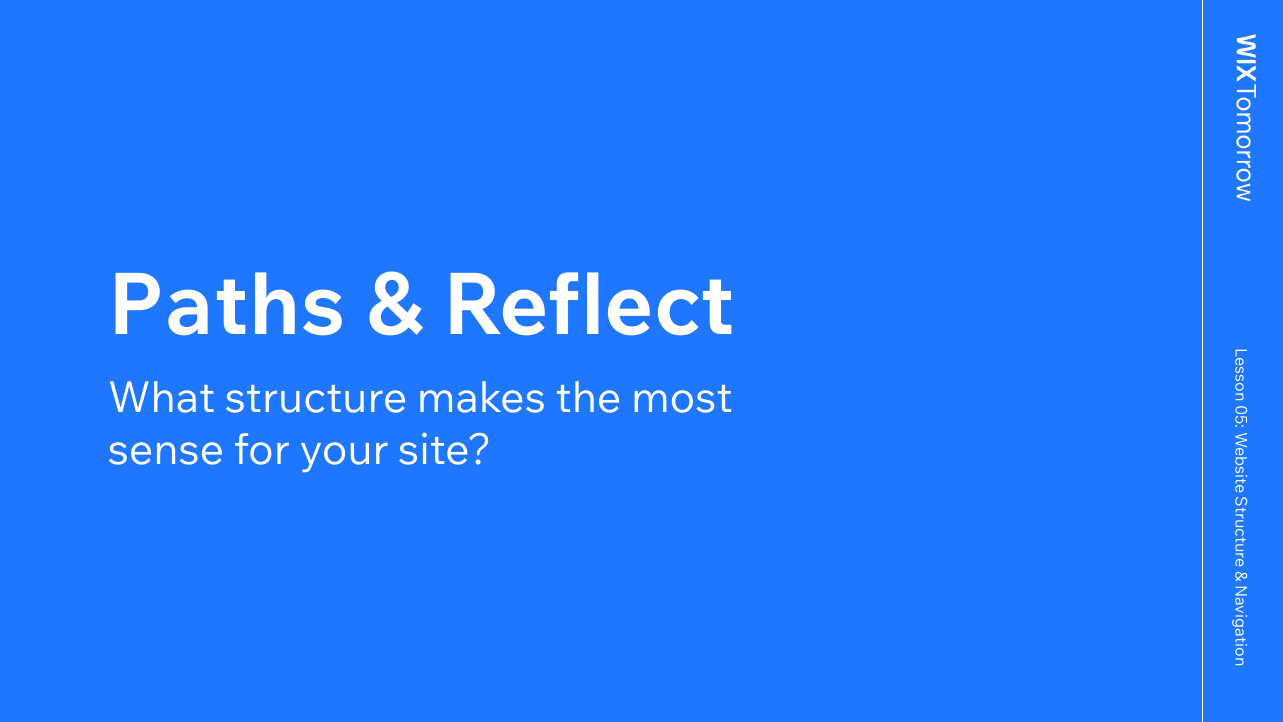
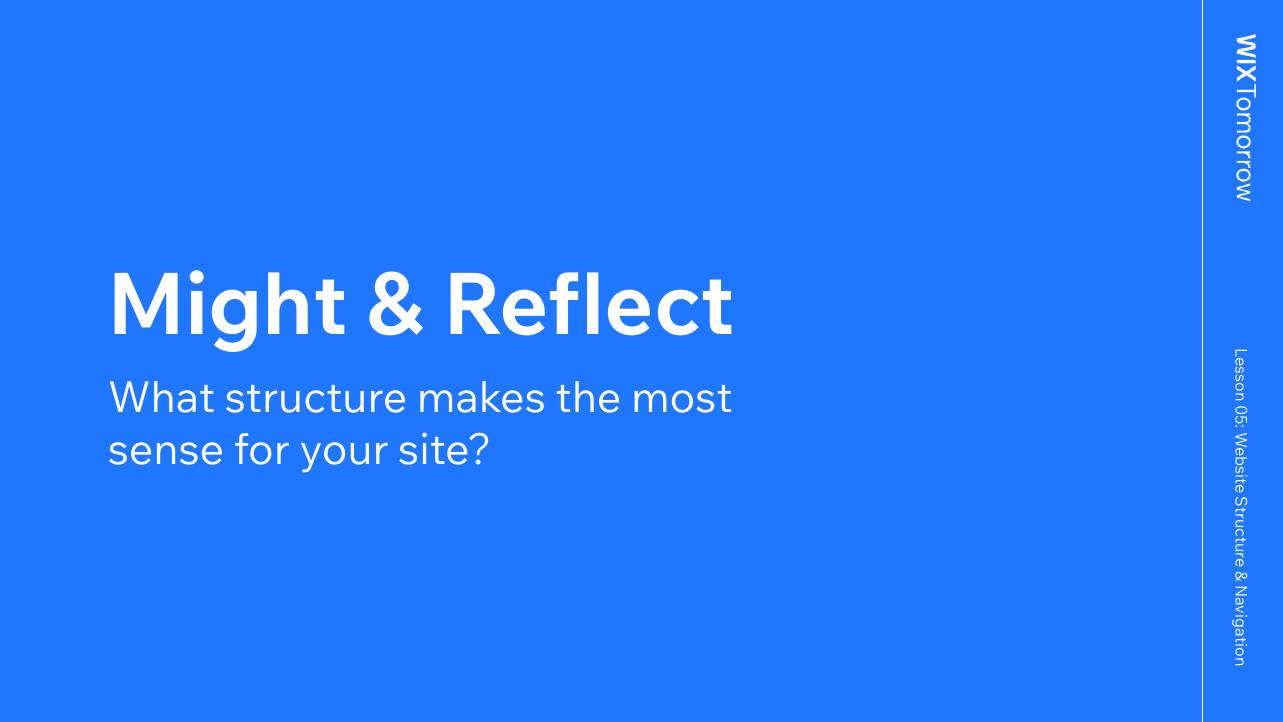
Paths: Paths -> Might
